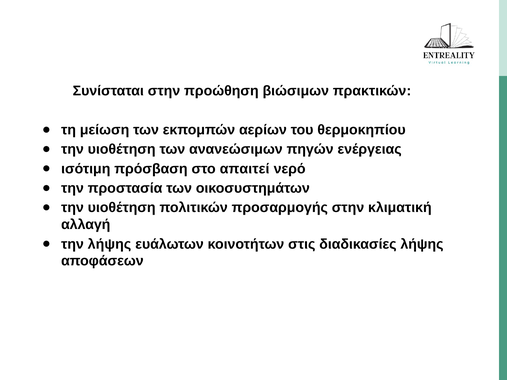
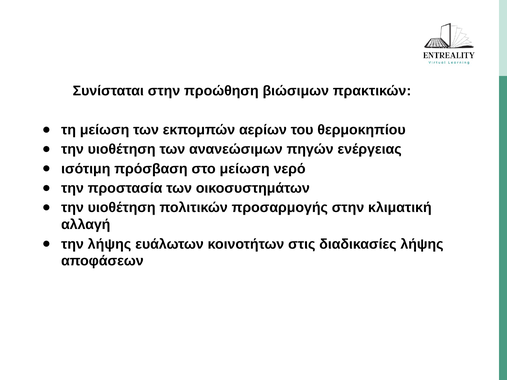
στο απαιτεί: απαιτεί -> μείωση
